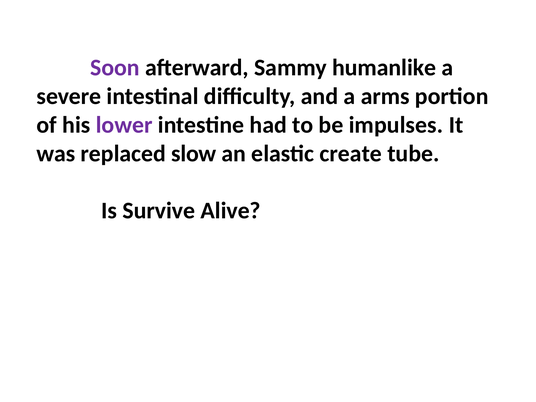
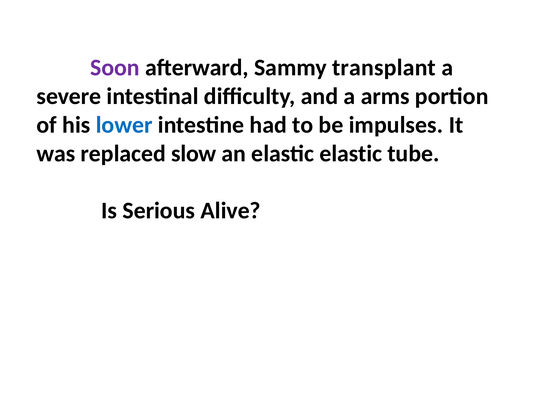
humanlike: humanlike -> transplant
lower colour: purple -> blue
elastic create: create -> elastic
Survive: Survive -> Serious
